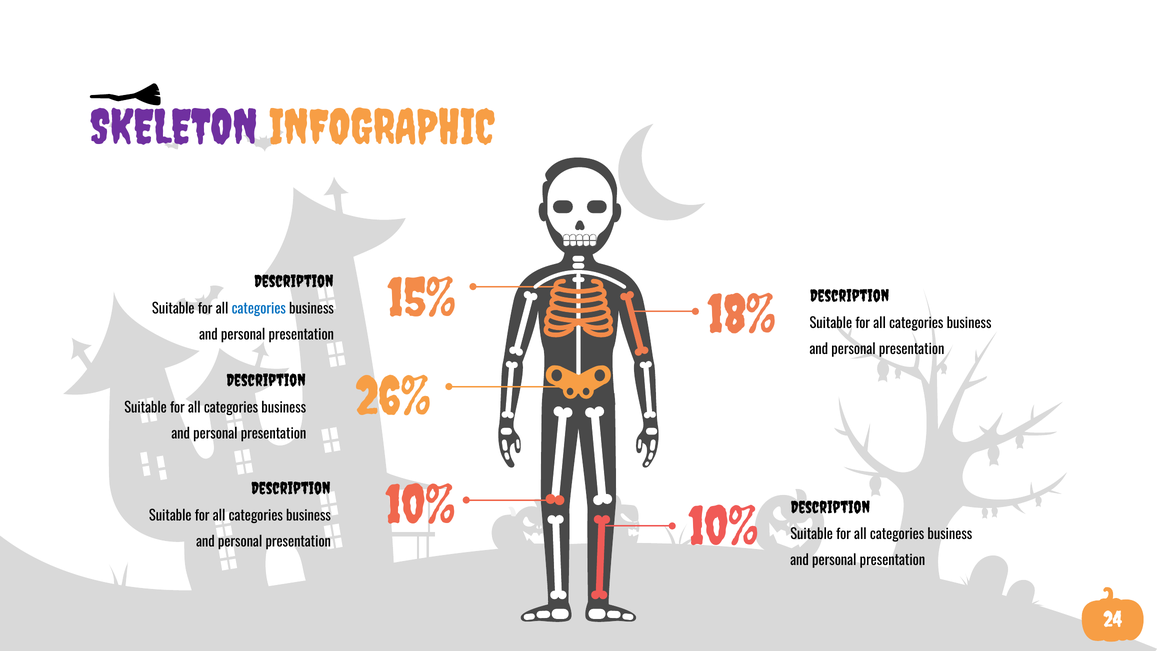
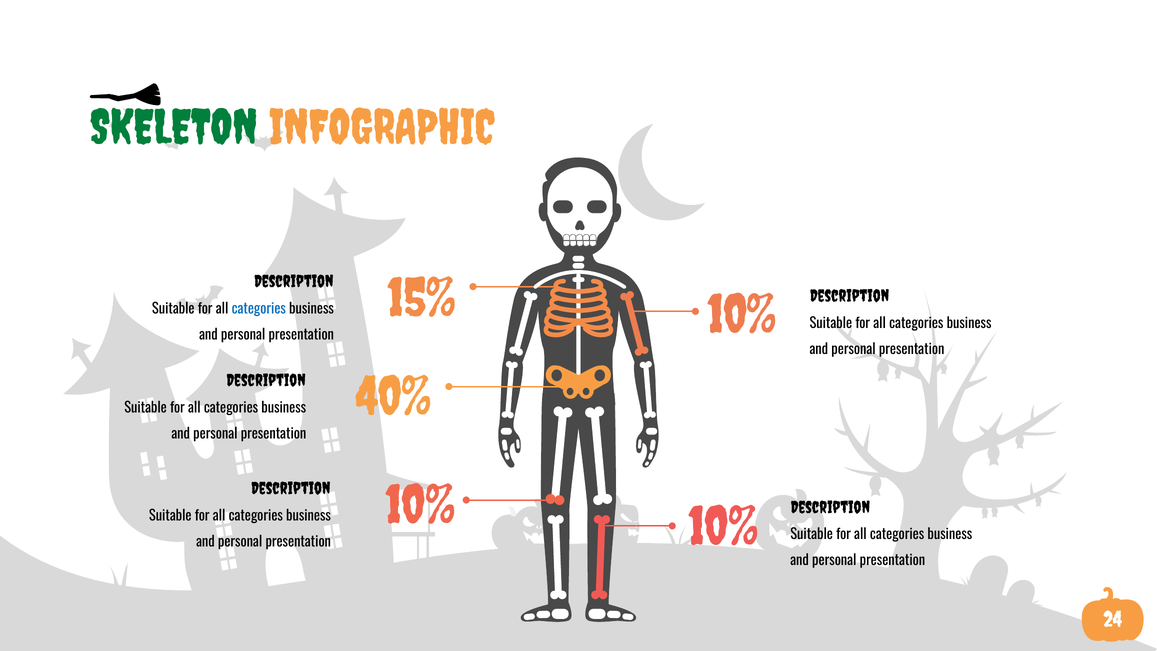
SKELETON colour: purple -> green
18% at (741, 314): 18% -> 10%
26%: 26% -> 40%
